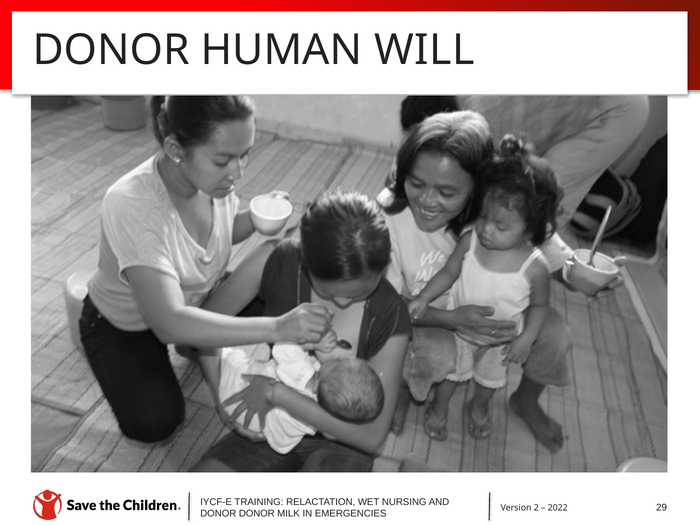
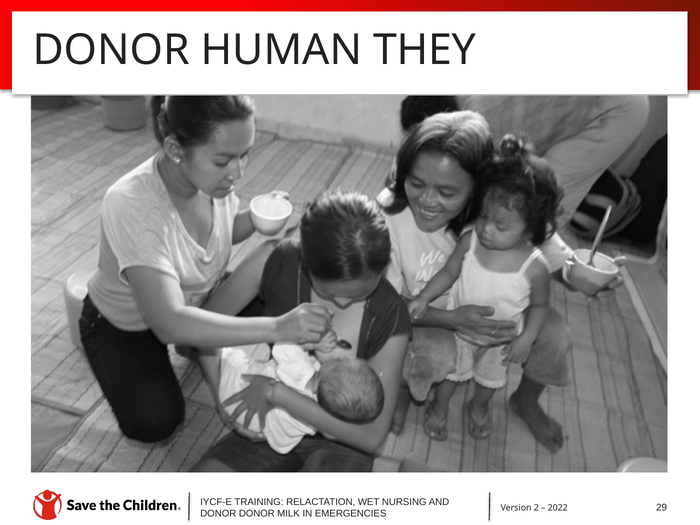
WILL: WILL -> THEY
